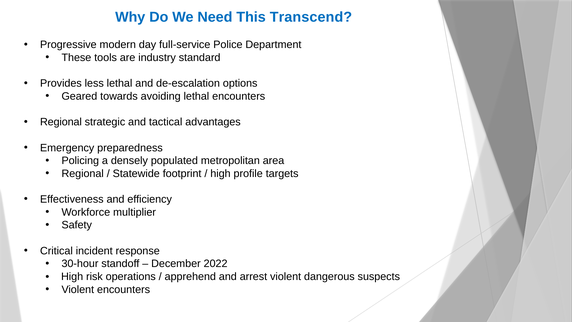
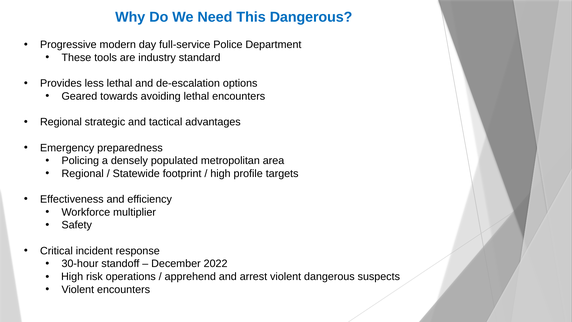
This Transcend: Transcend -> Dangerous
